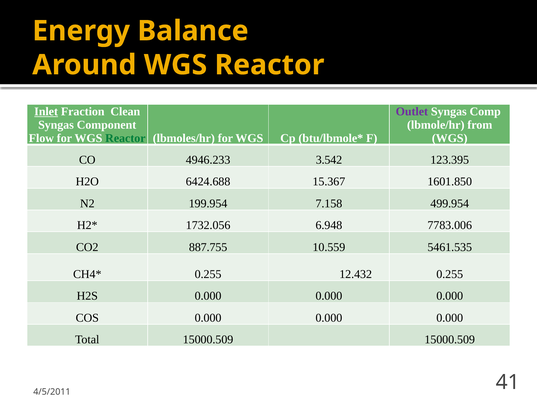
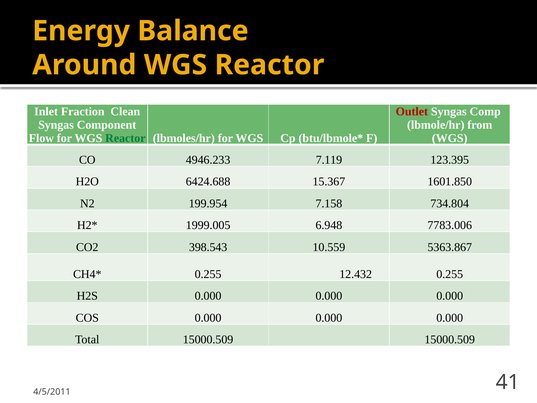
Inlet underline: present -> none
Outlet colour: purple -> red
3.542: 3.542 -> 7.119
499.954: 499.954 -> 734.804
1732.056: 1732.056 -> 1999.005
887.755: 887.755 -> 398.543
5461.535: 5461.535 -> 5363.867
